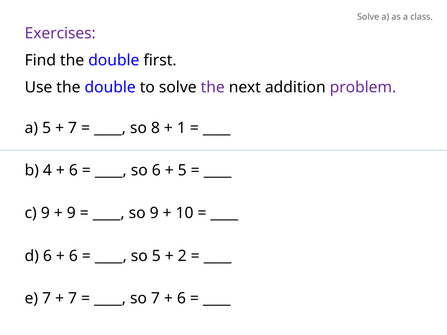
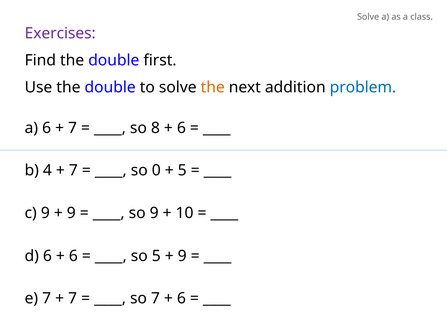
the at (213, 88) colour: purple -> orange
problem colour: purple -> blue
a 5: 5 -> 6
1 at (181, 128): 1 -> 6
6 at (73, 171): 6 -> 7
so 6: 6 -> 0
2 at (182, 256): 2 -> 9
